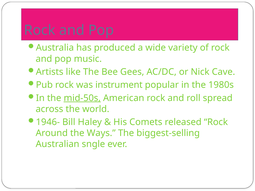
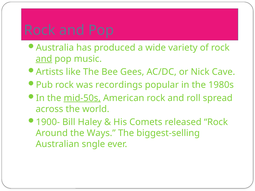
and at (44, 59) underline: none -> present
instrument: instrument -> recordings
1946-: 1946- -> 1900-
